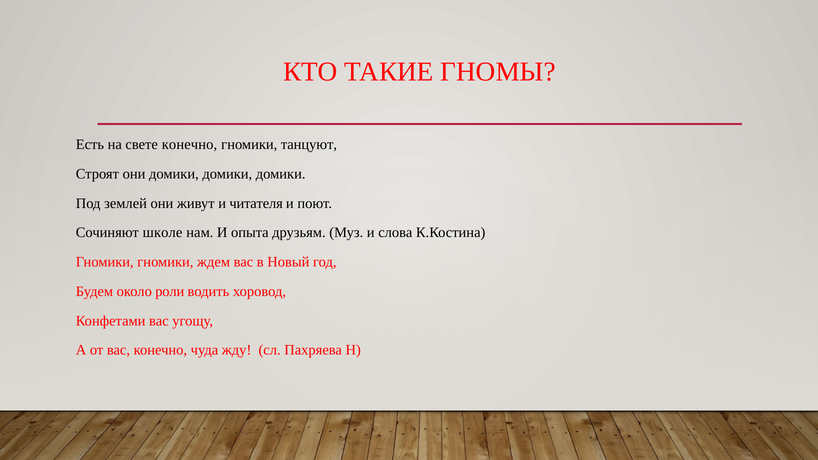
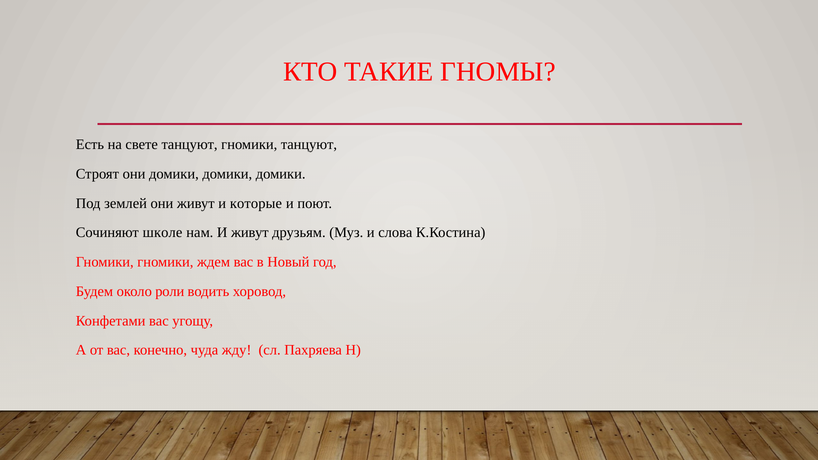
свете конечно: конечно -> танцуют
читателя: читателя -> которые
И опыта: опыта -> живут
